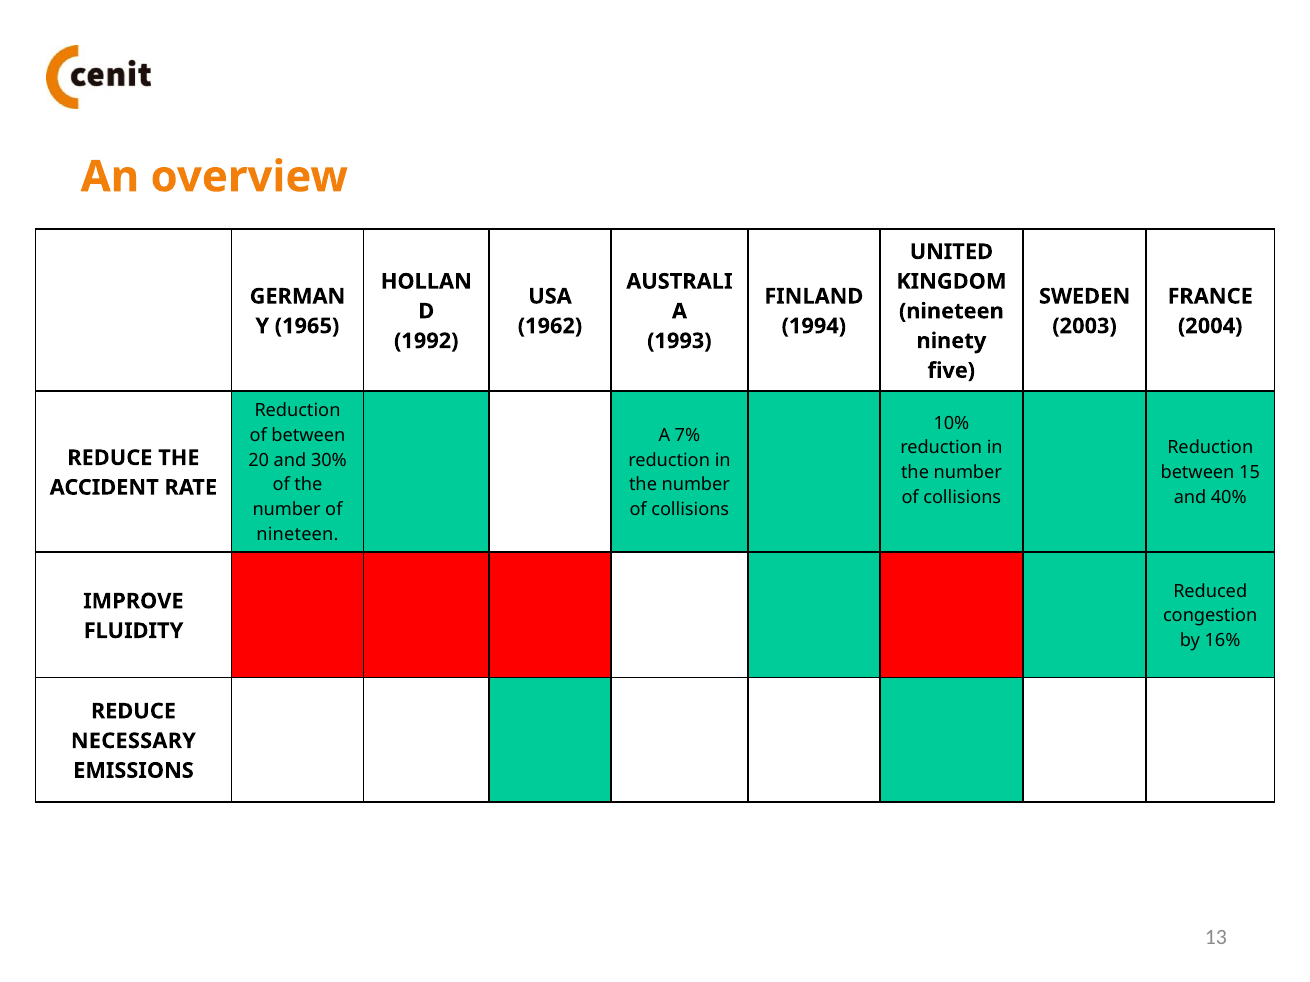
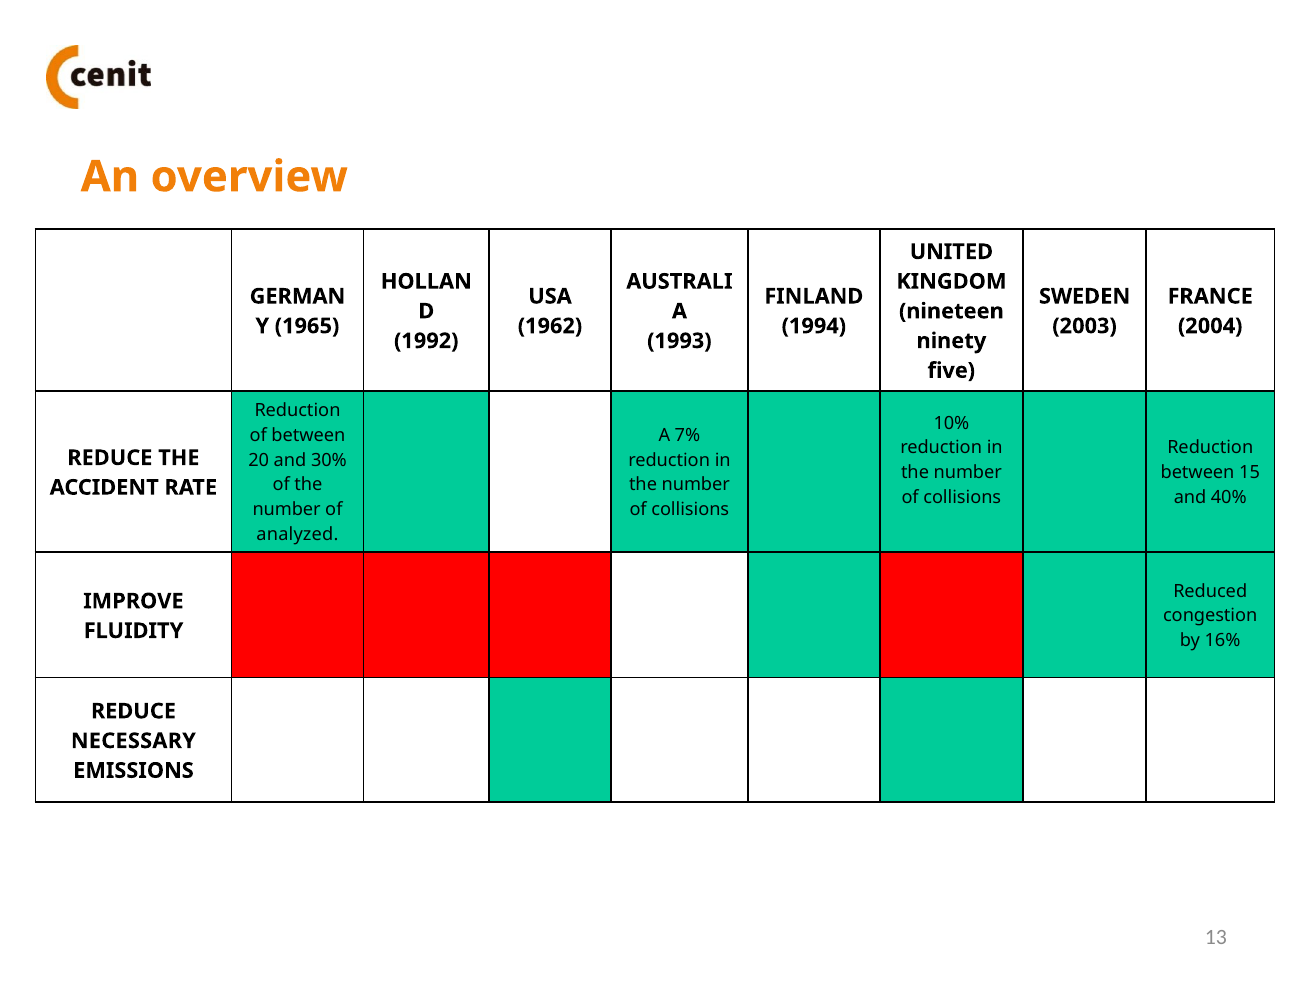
nineteen at (297, 534): nineteen -> analyzed
